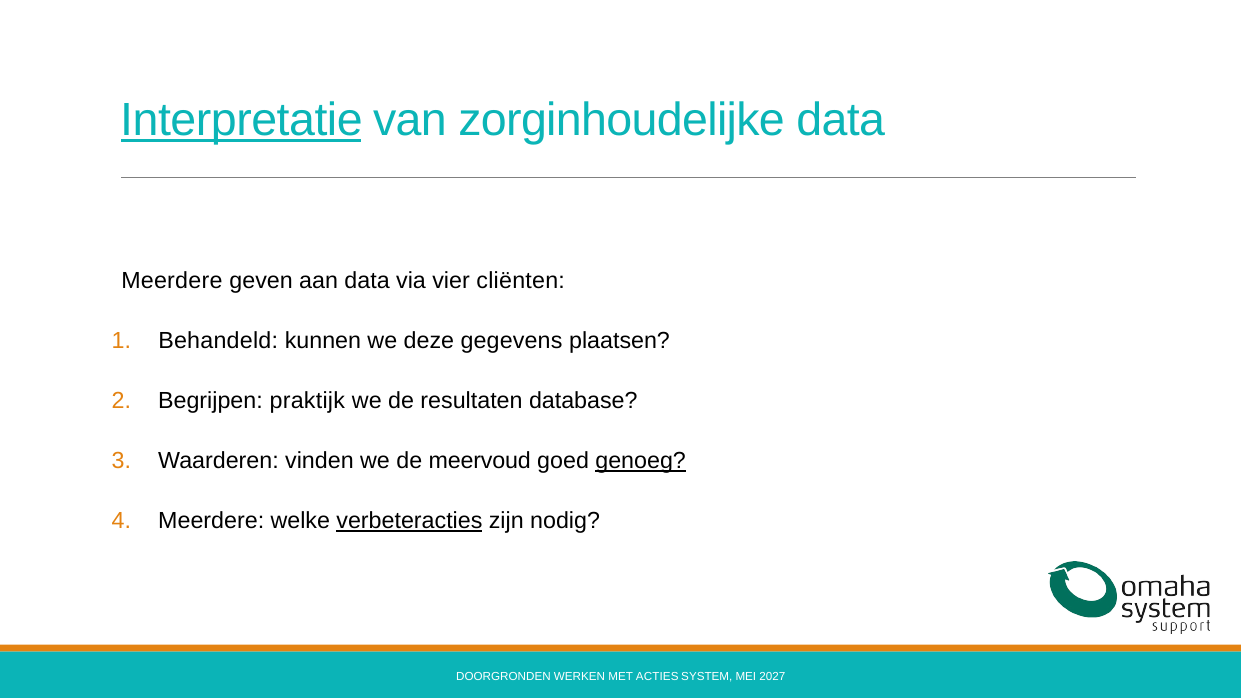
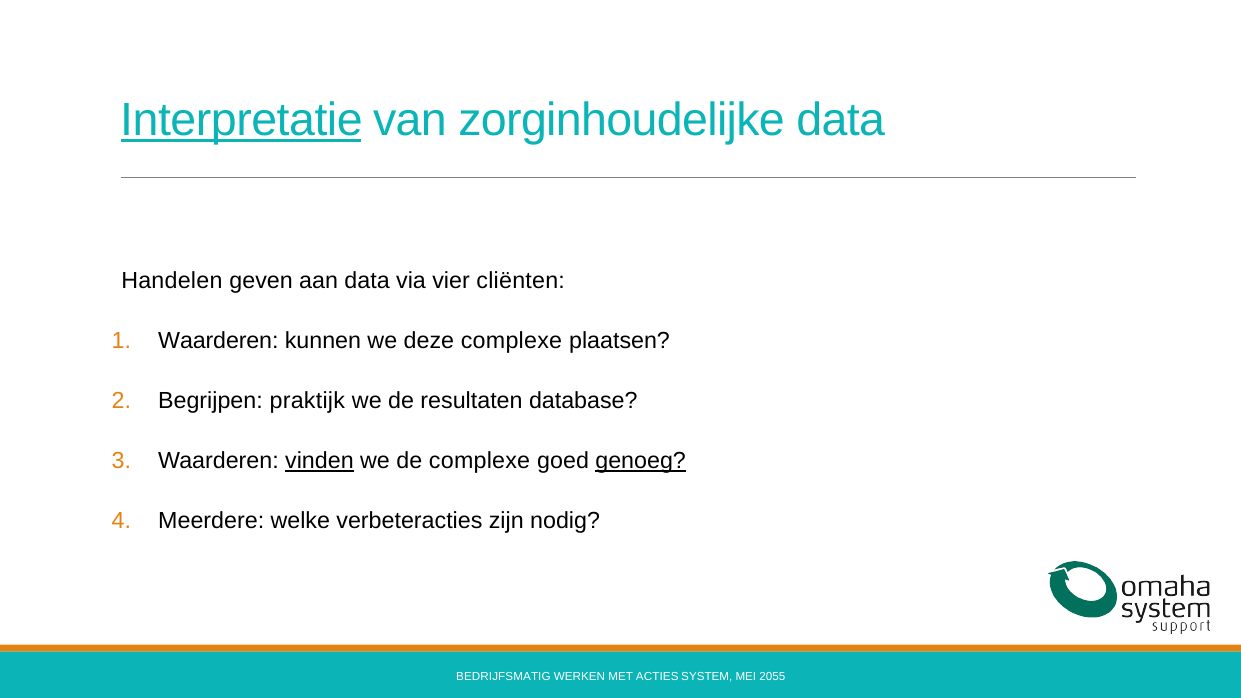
Meerdere at (172, 281): Meerdere -> Handelen
Behandeld at (218, 341): Behandeld -> Waarderen
deze gegevens: gegevens -> complexe
vinden underline: none -> present
de meervoud: meervoud -> complexe
verbeteracties underline: present -> none
DOORGRONDEN: DOORGRONDEN -> BEDRIJFSMATIG
2027: 2027 -> 2055
